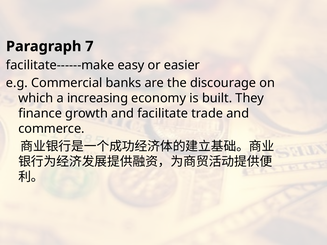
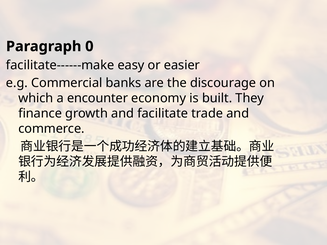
7: 7 -> 0
increasing: increasing -> encounter
